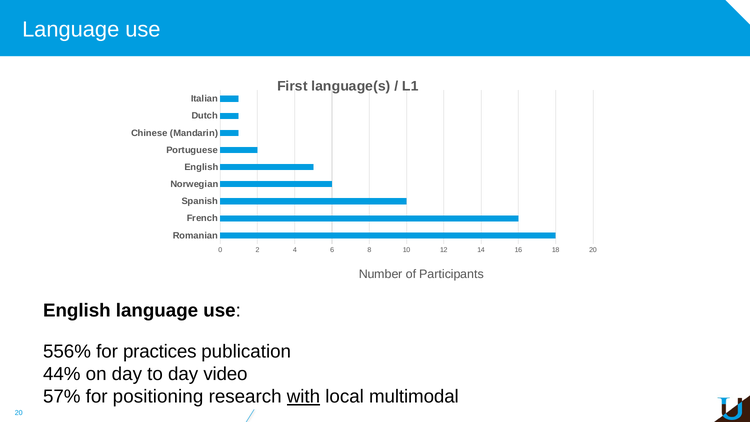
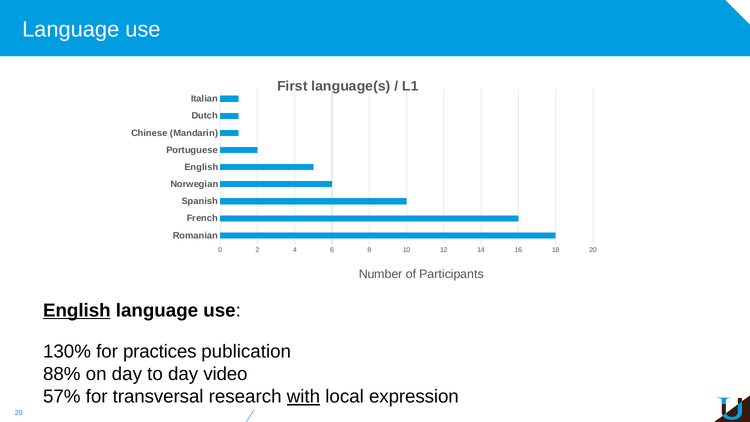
English at (77, 310) underline: none -> present
556%: 556% -> 130%
44%: 44% -> 88%
positioning: positioning -> transversal
multimodal: multimodal -> expression
